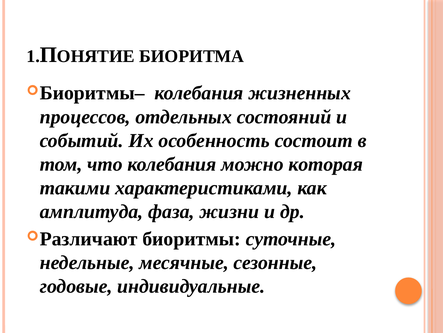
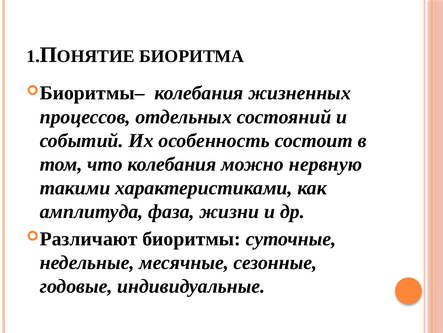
которая: которая -> нервную
